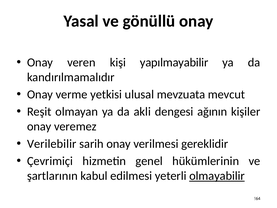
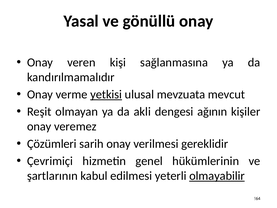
yapılmayabilir: yapılmayabilir -> sağlanmasına
yetkisi underline: none -> present
Verilebilir: Verilebilir -> Çözümleri
